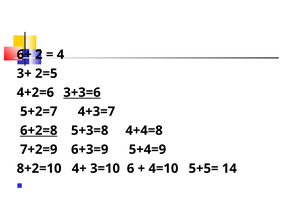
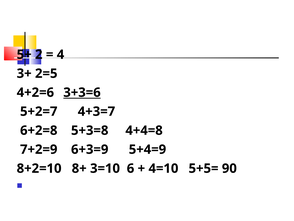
6+: 6+ -> 5+
6+2=8 underline: present -> none
4+: 4+ -> 8+
14: 14 -> 90
